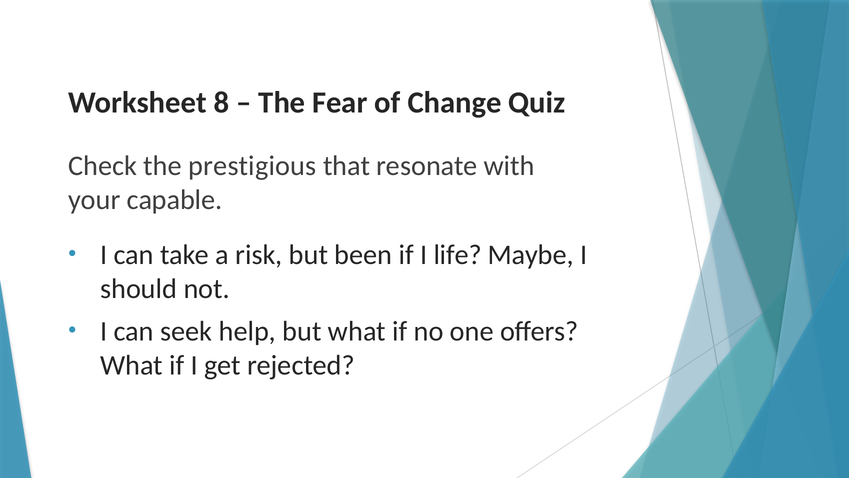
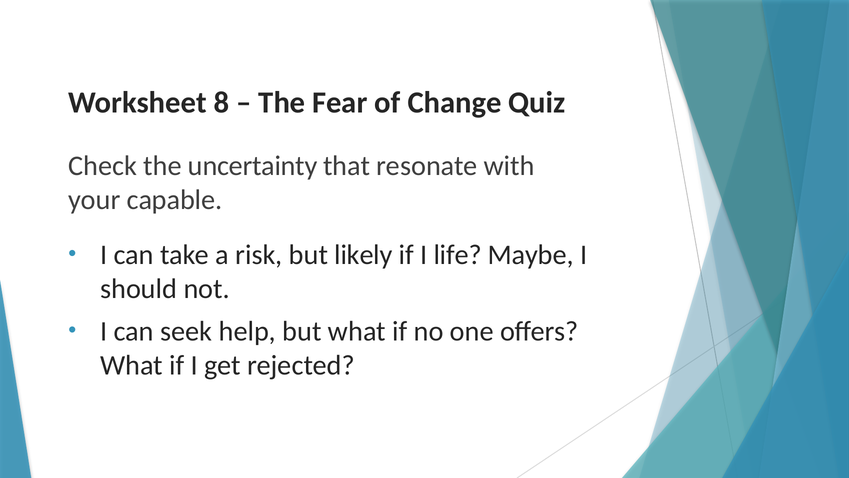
prestigious: prestigious -> uncertainty
been: been -> likely
